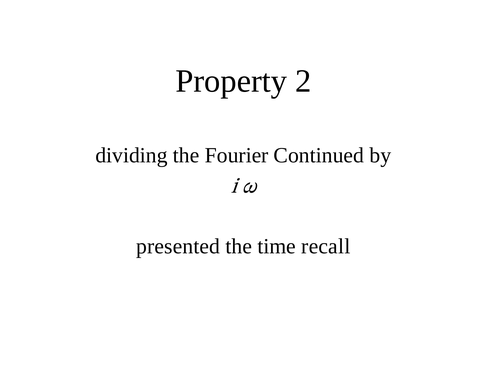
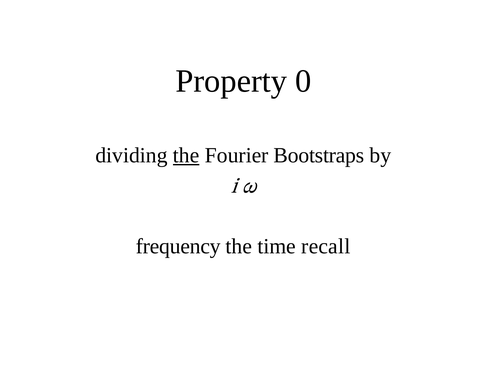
2: 2 -> 0
the at (186, 155) underline: none -> present
Continued: Continued -> Bootstraps
presented: presented -> frequency
